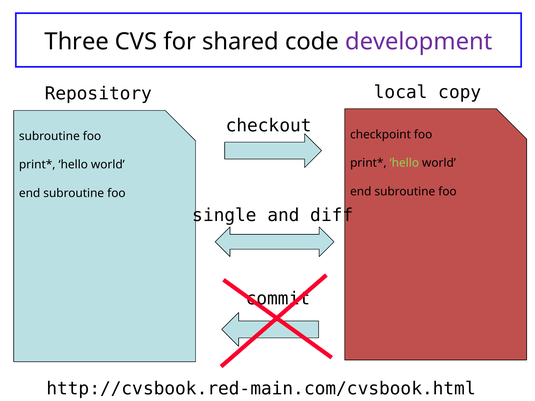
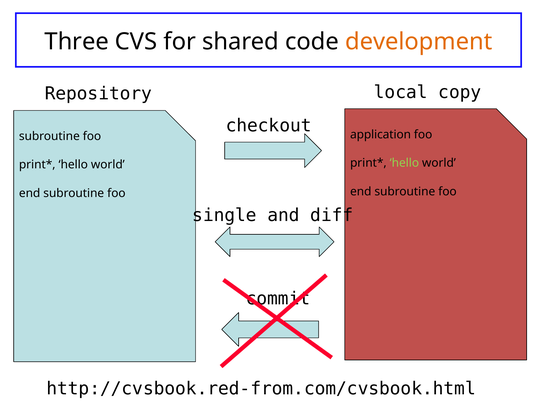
development colour: purple -> orange
checkpoint: checkpoint -> application
http://cvsbook.red-main.com/cvsbook.html: http://cvsbook.red-main.com/cvsbook.html -> http://cvsbook.red-from.com/cvsbook.html
